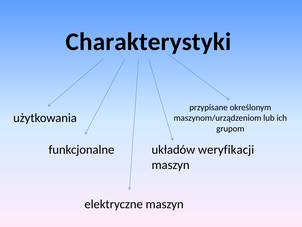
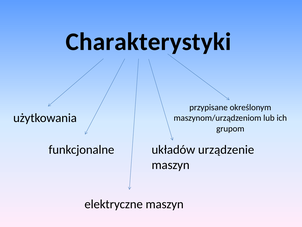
weryfikacji: weryfikacji -> urządzenie
